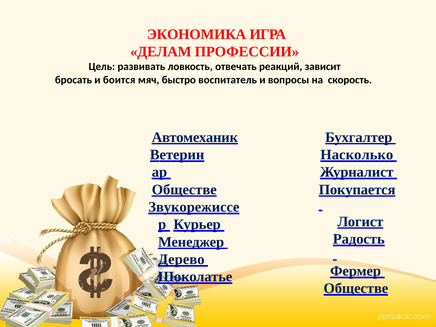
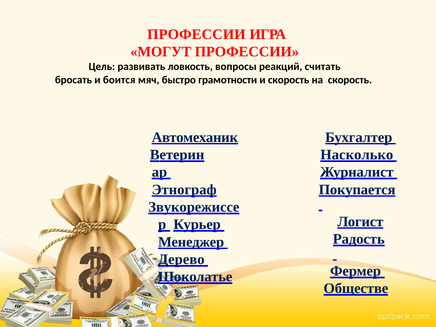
ЭКОНОМИКА at (197, 34): ЭКОНОМИКА -> ПРОФЕССИИ
ДЕЛАМ: ДЕЛАМ -> МОГУТ
отвечать: отвечать -> вопросы
зависит: зависит -> считать
воспитатель: воспитатель -> грамотности
и вопросы: вопросы -> скорость
Обществе at (184, 190): Обществе -> Этнограф
